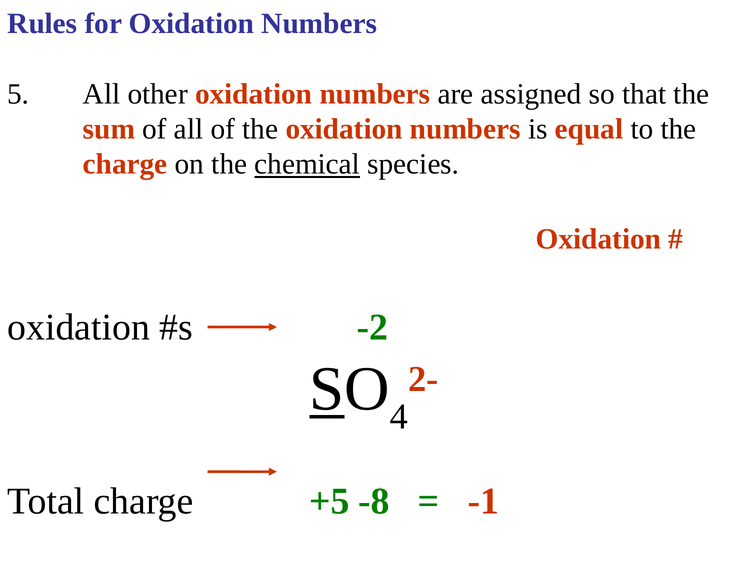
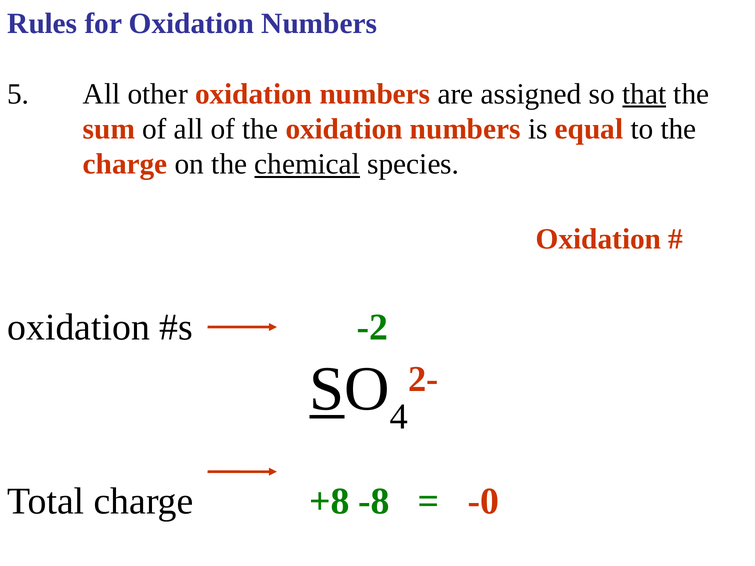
that underline: none -> present
+5: +5 -> +8
-1: -1 -> -0
